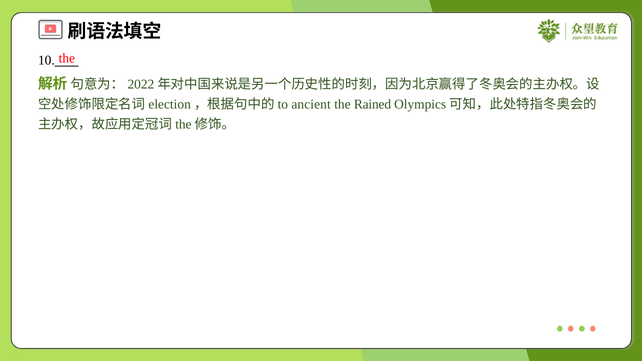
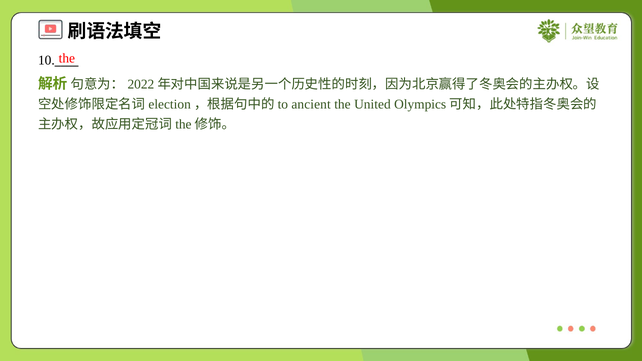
Rained: Rained -> United
